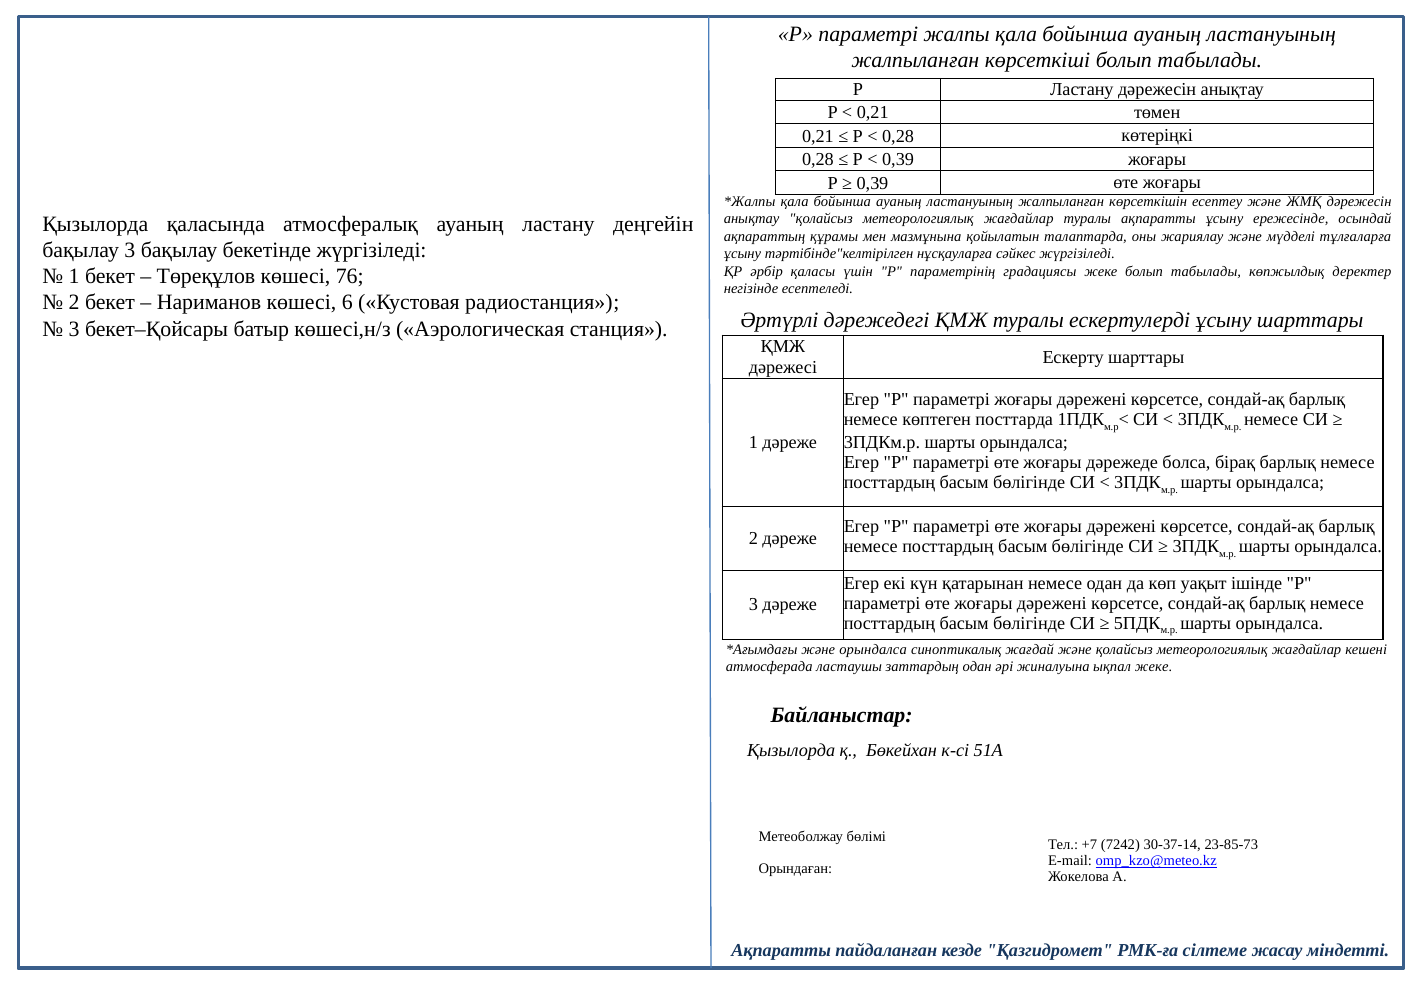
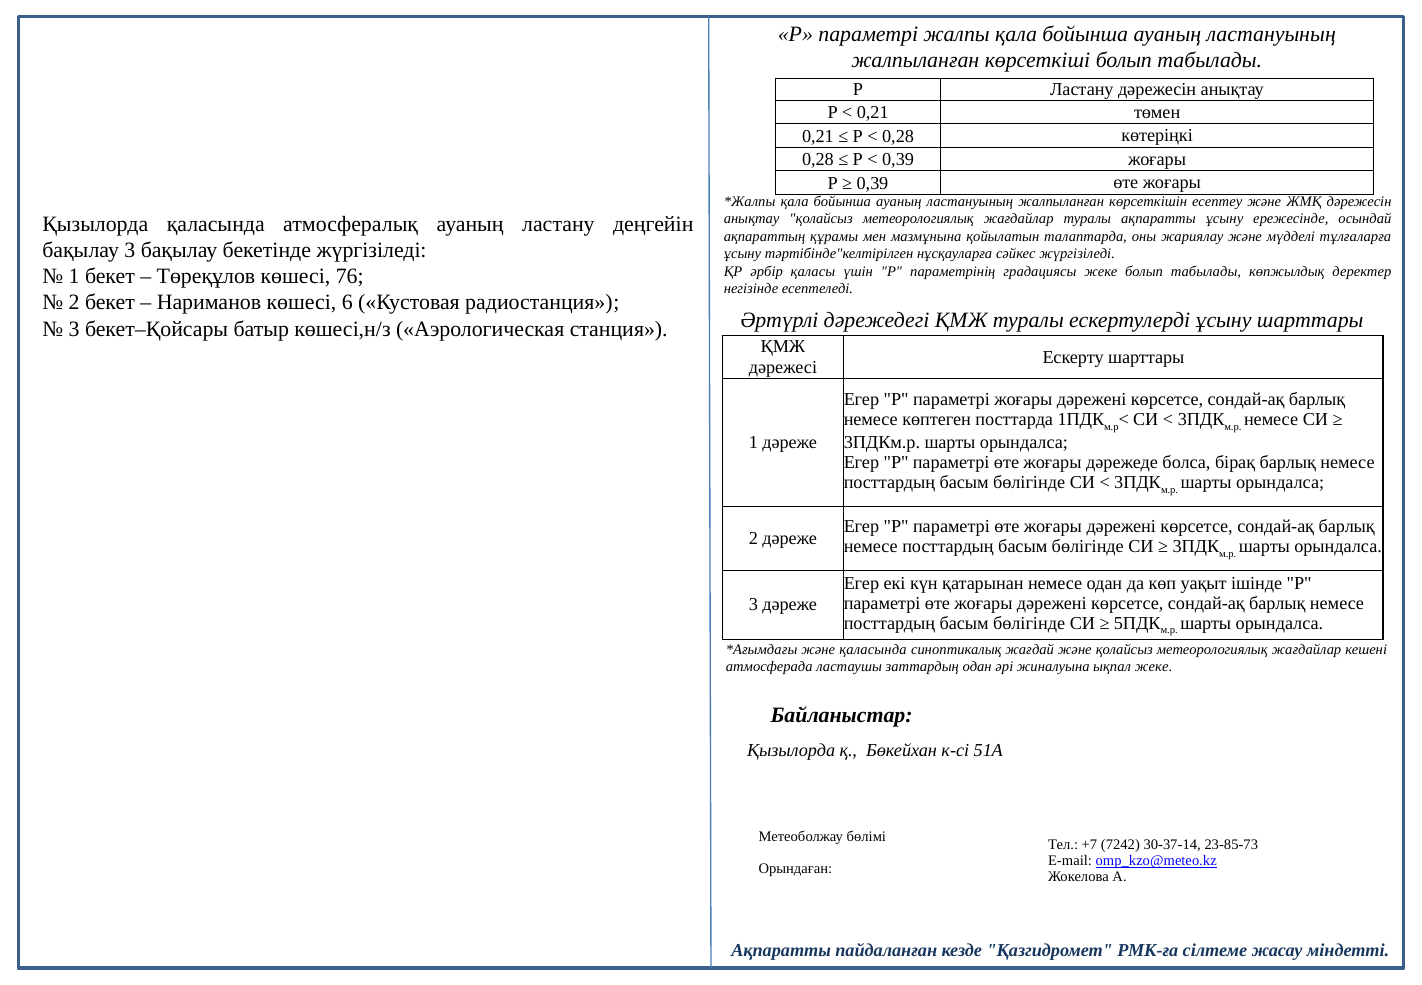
және орындалса: орындалса -> қаласында
